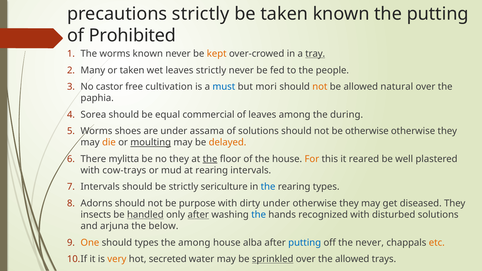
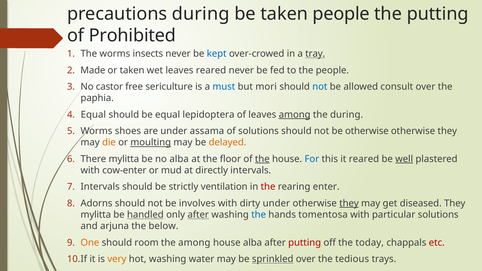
precautions strictly: strictly -> during
taken known: known -> people
worms known: known -> insects
kept colour: orange -> blue
Many: Many -> Made
leaves strictly: strictly -> reared
cultivation: cultivation -> sericulture
not at (320, 87) colour: orange -> blue
natural: natural -> consult
Sorea at (93, 115): Sorea -> Equal
commercial: commercial -> lepidoptera
among at (295, 115) underline: none -> present
no they: they -> alba
the at (210, 159) underline: present -> none
the at (262, 159) underline: none -> present
For colour: orange -> blue
well underline: none -> present
cow-trays: cow-trays -> cow-enter
at rearing: rearing -> directly
sericulture: sericulture -> ventilation
the at (268, 187) colour: blue -> red
rearing types: types -> enter
purpose: purpose -> involves
they at (349, 203) underline: none -> present
insects at (96, 215): insects -> mylitta
recognized: recognized -> tomentosa
disturbed: disturbed -> particular
should types: types -> room
putting at (305, 243) colour: blue -> red
the never: never -> today
etc colour: orange -> red
hot secreted: secreted -> washing
the allowed: allowed -> tedious
